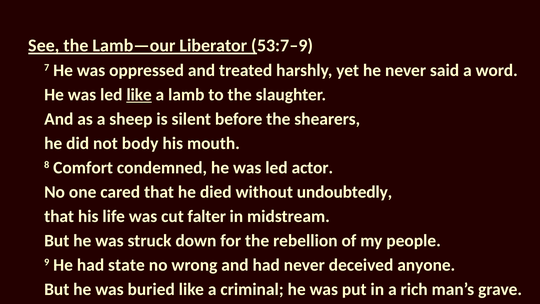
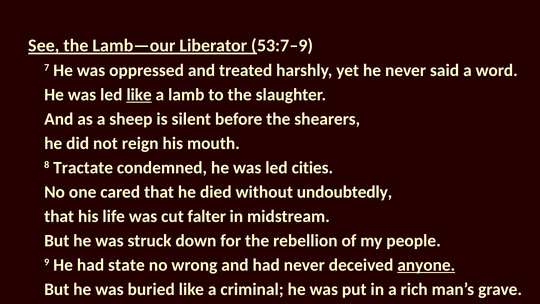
body: body -> reign
Comfort: Comfort -> Tractate
actor: actor -> cities
anyone underline: none -> present
